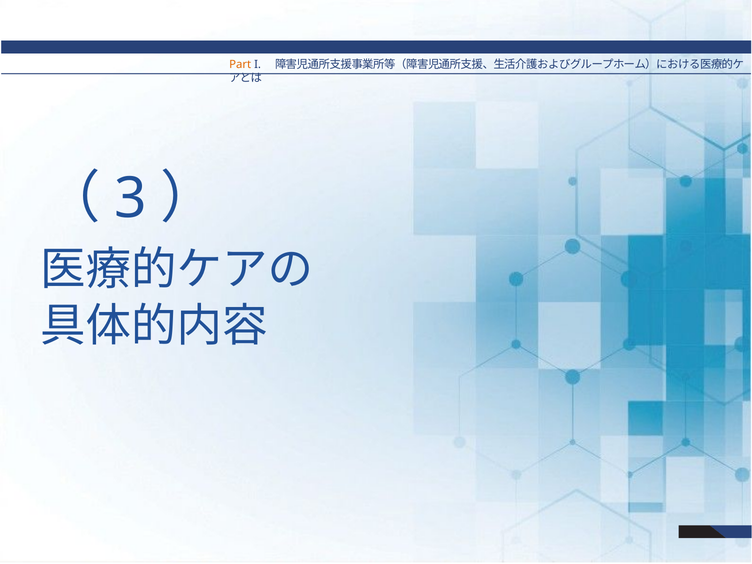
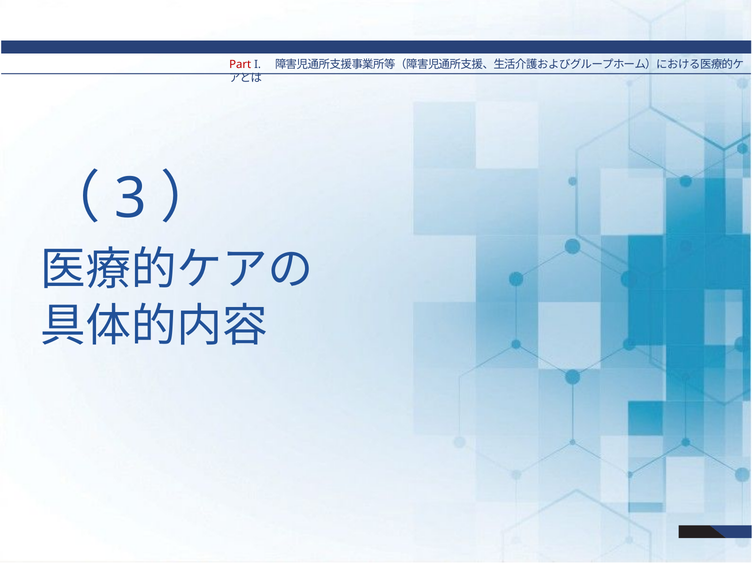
Part colour: orange -> red
